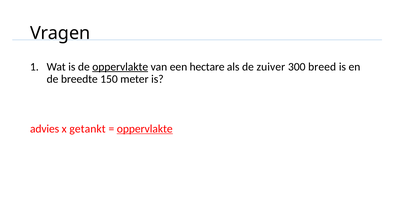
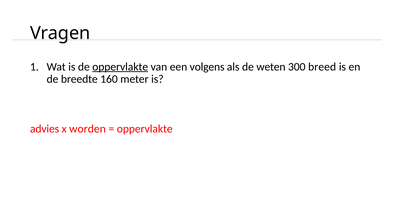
hectare: hectare -> volgens
zuiver: zuiver -> weten
150: 150 -> 160
getankt: getankt -> worden
oppervlakte at (145, 129) underline: present -> none
